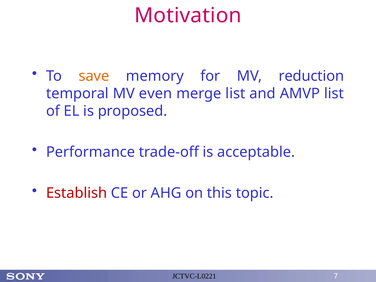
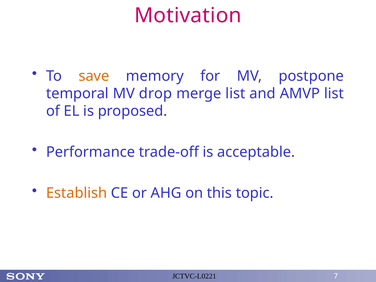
reduction: reduction -> postpone
even: even -> drop
Establish colour: red -> orange
